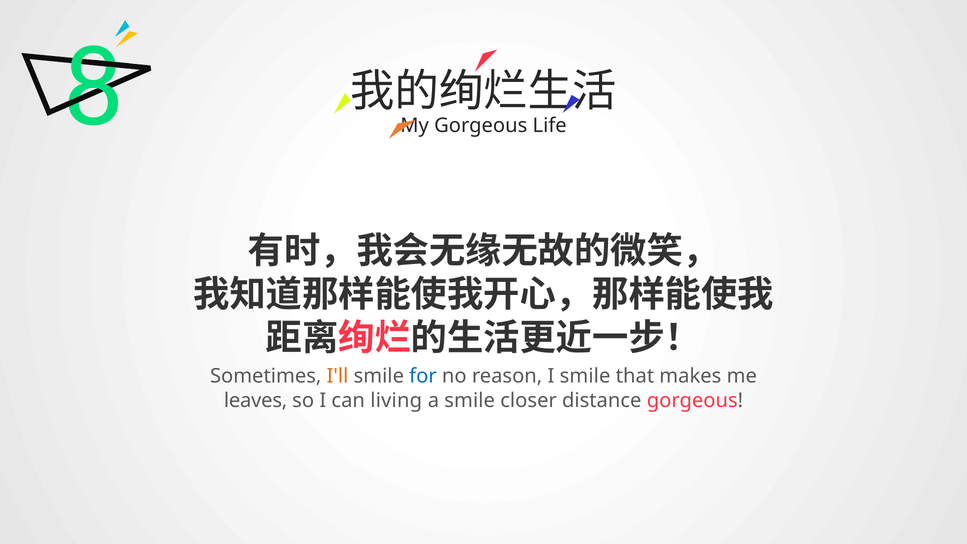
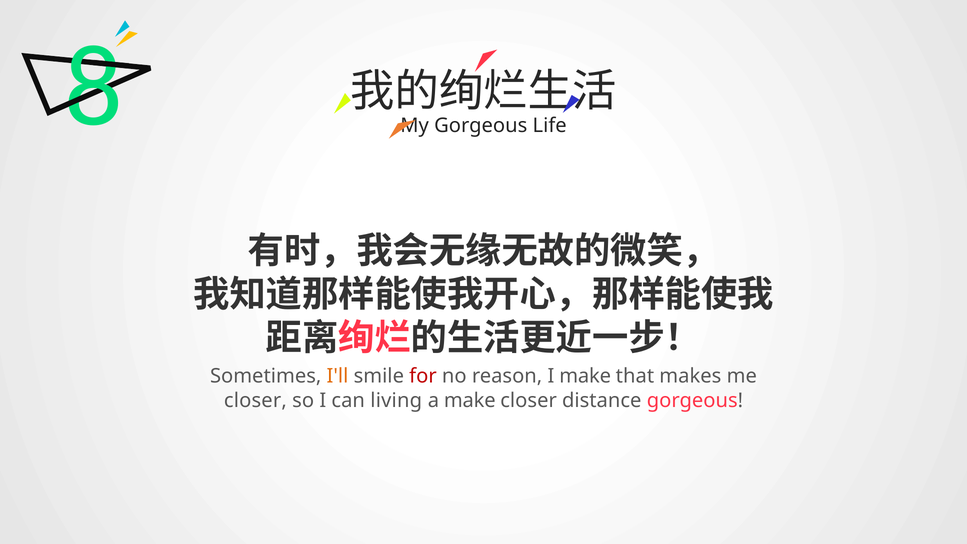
for colour: blue -> red
I smile: smile -> make
leaves at (256, 400): leaves -> closer
a smile: smile -> make
